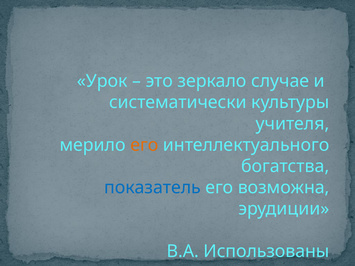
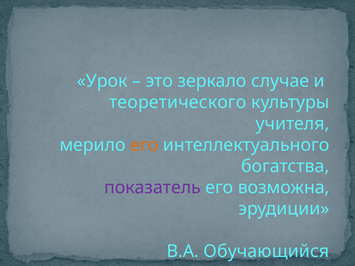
систематически: систематически -> теоретического
показатель colour: blue -> purple
Использованы: Использованы -> Обучающийся
